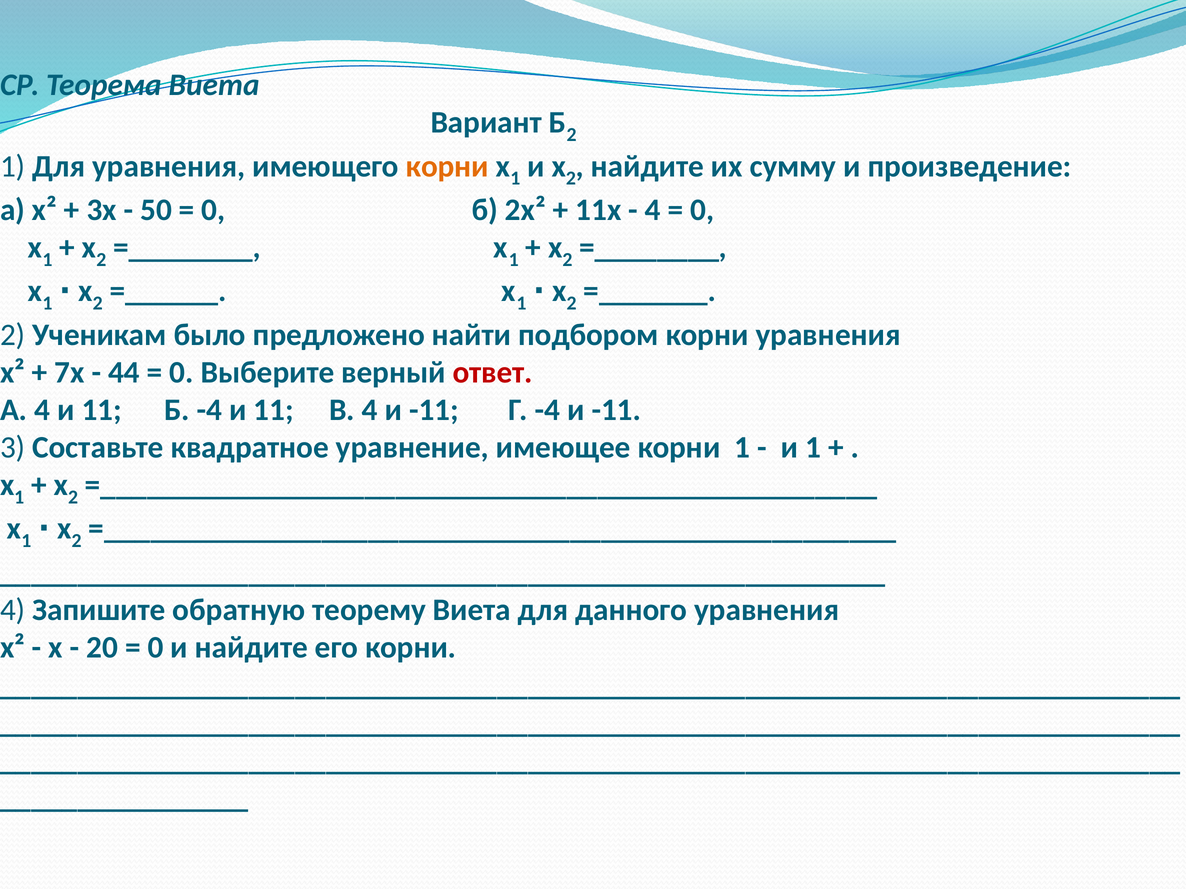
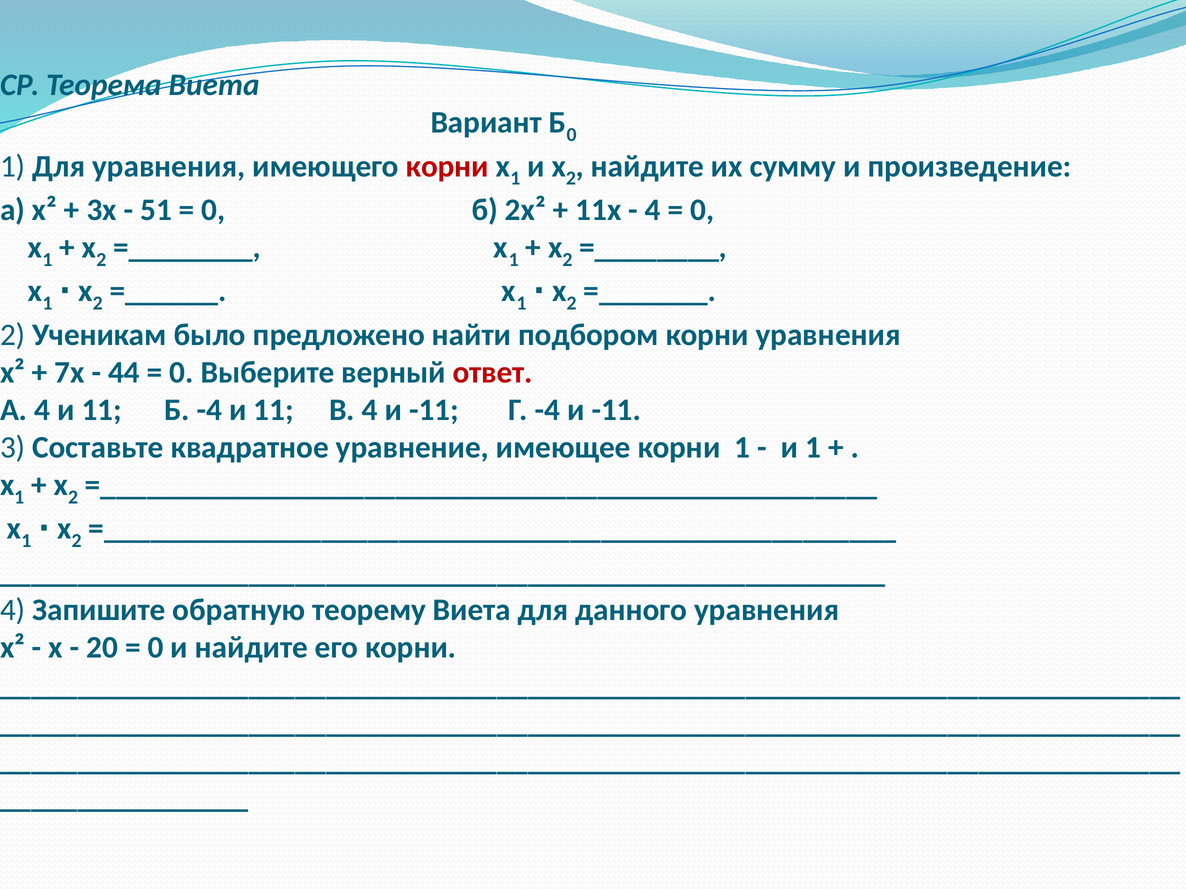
Б 2: 2 -> 0
корни at (447, 166) colour: orange -> red
50: 50 -> 51
